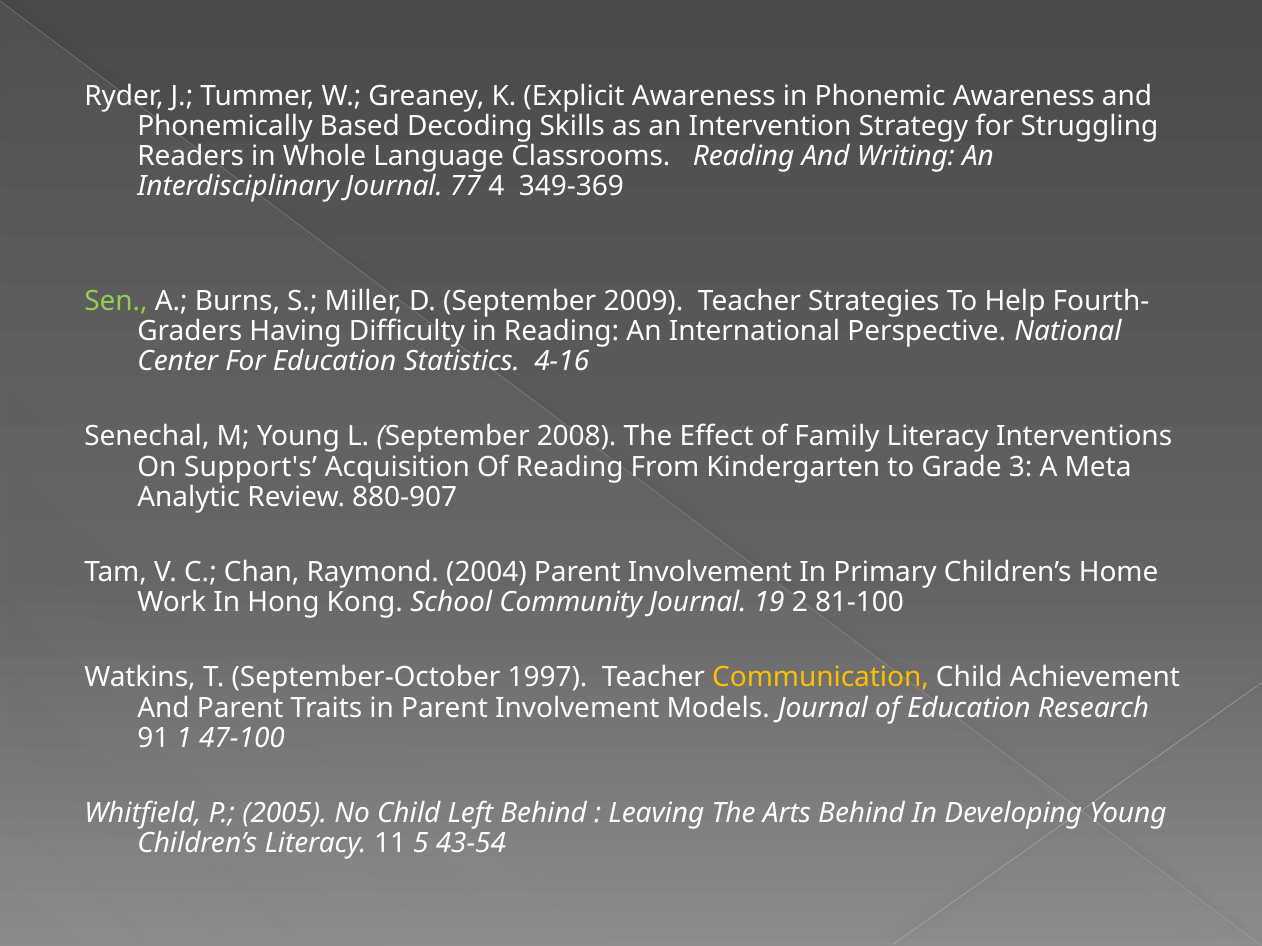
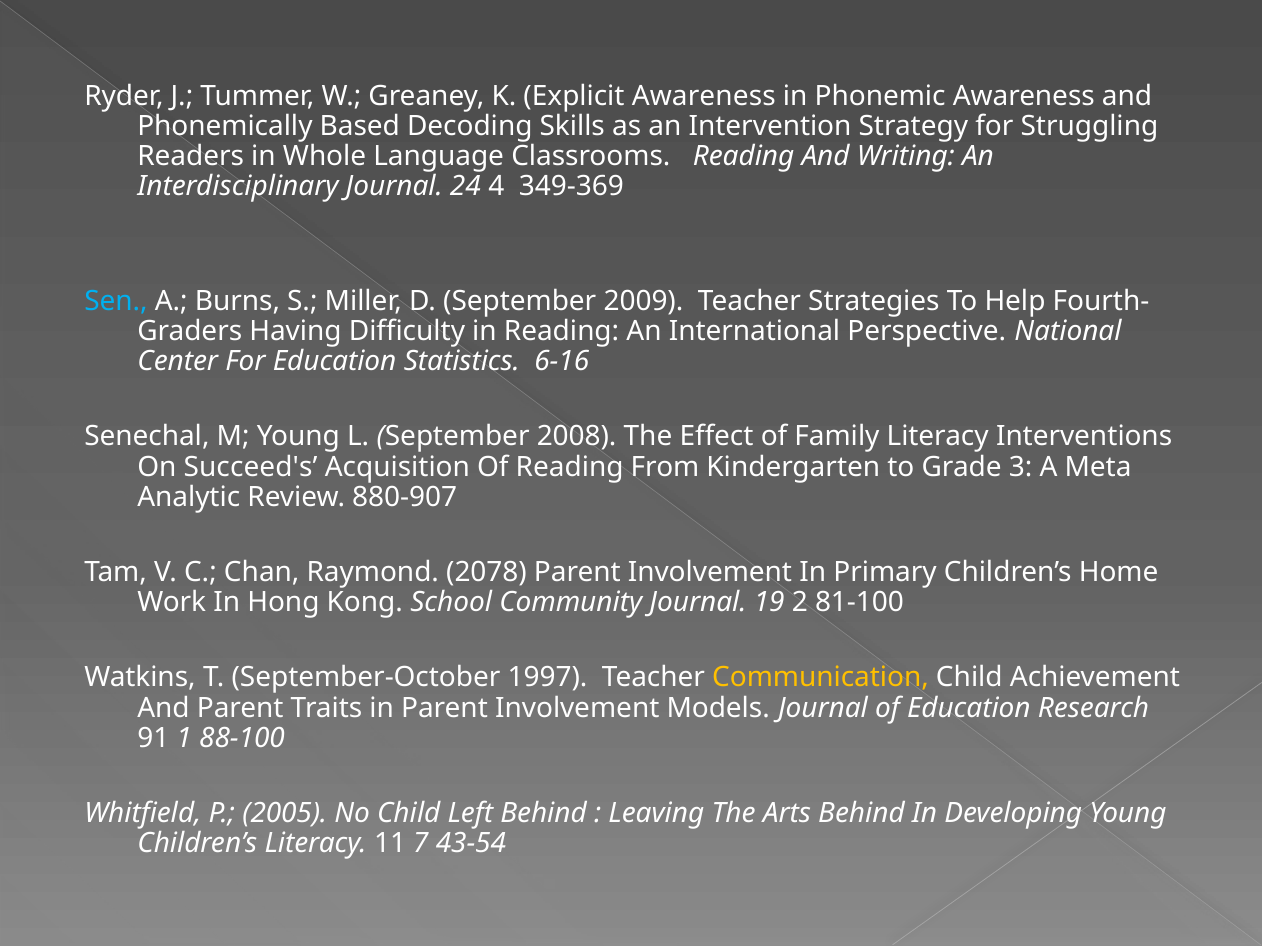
77: 77 -> 24
Sen colour: light green -> light blue
4-16: 4-16 -> 6-16
Support's: Support's -> Succeed's
2004: 2004 -> 2078
47-100: 47-100 -> 88-100
5: 5 -> 7
